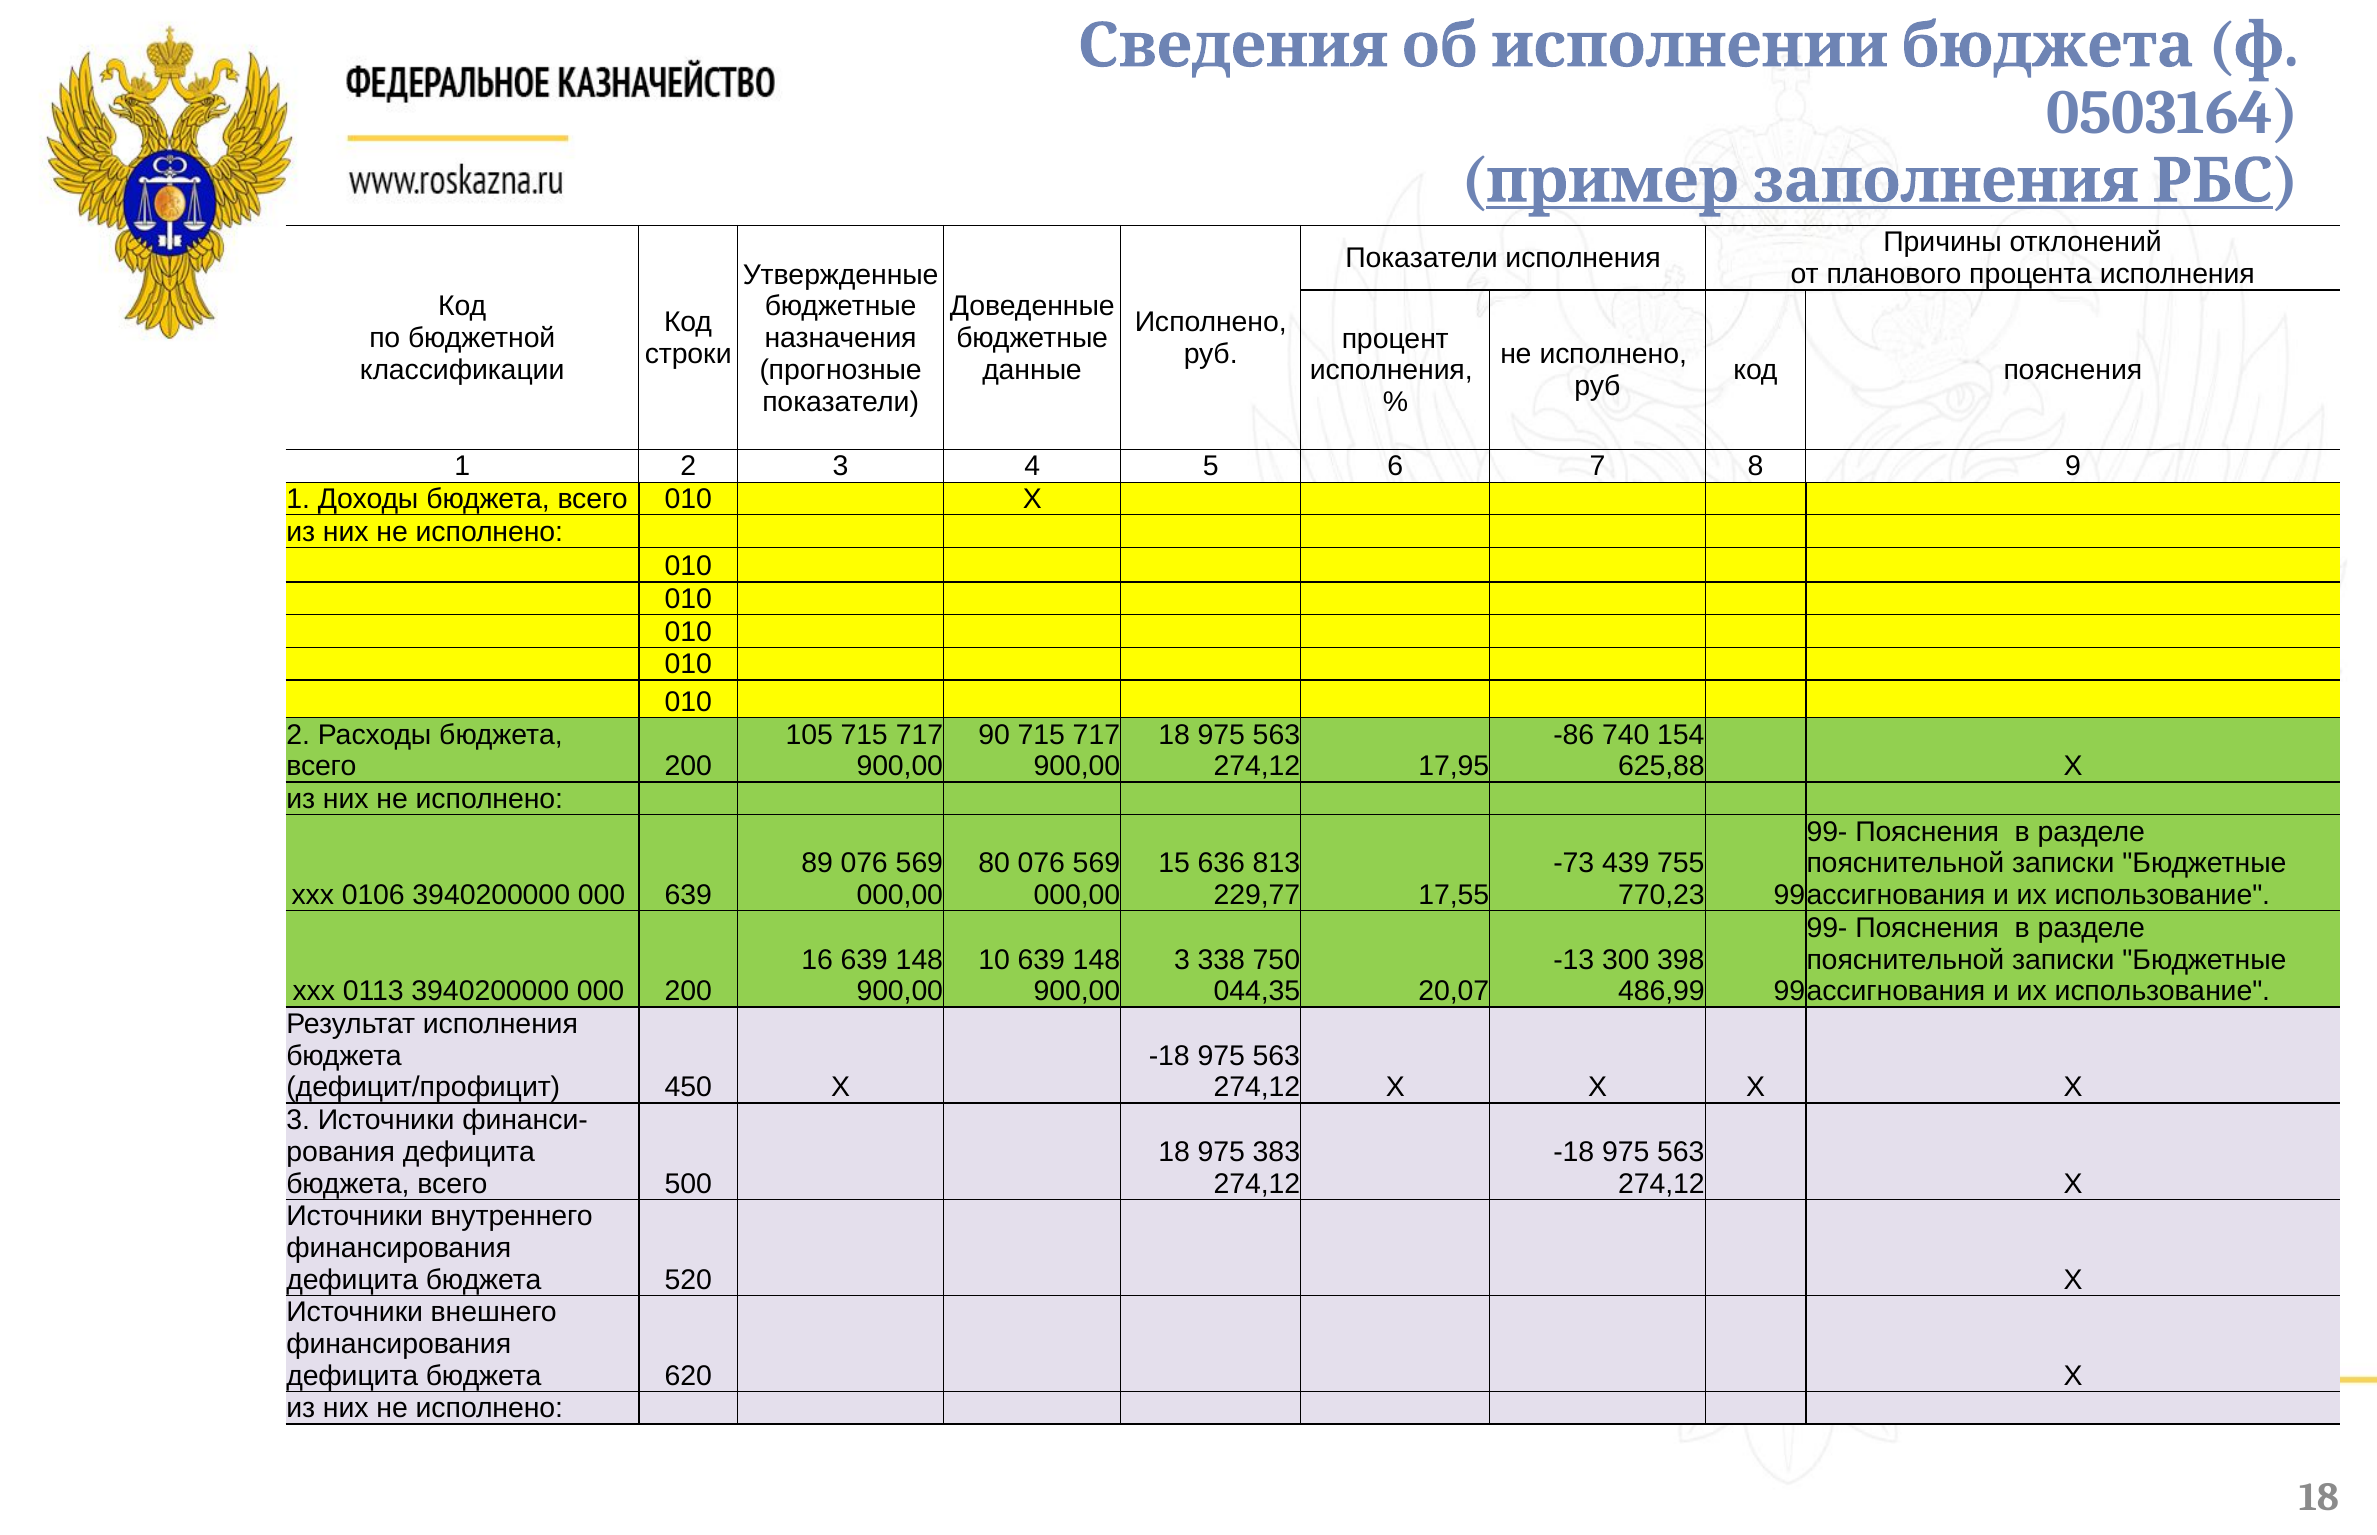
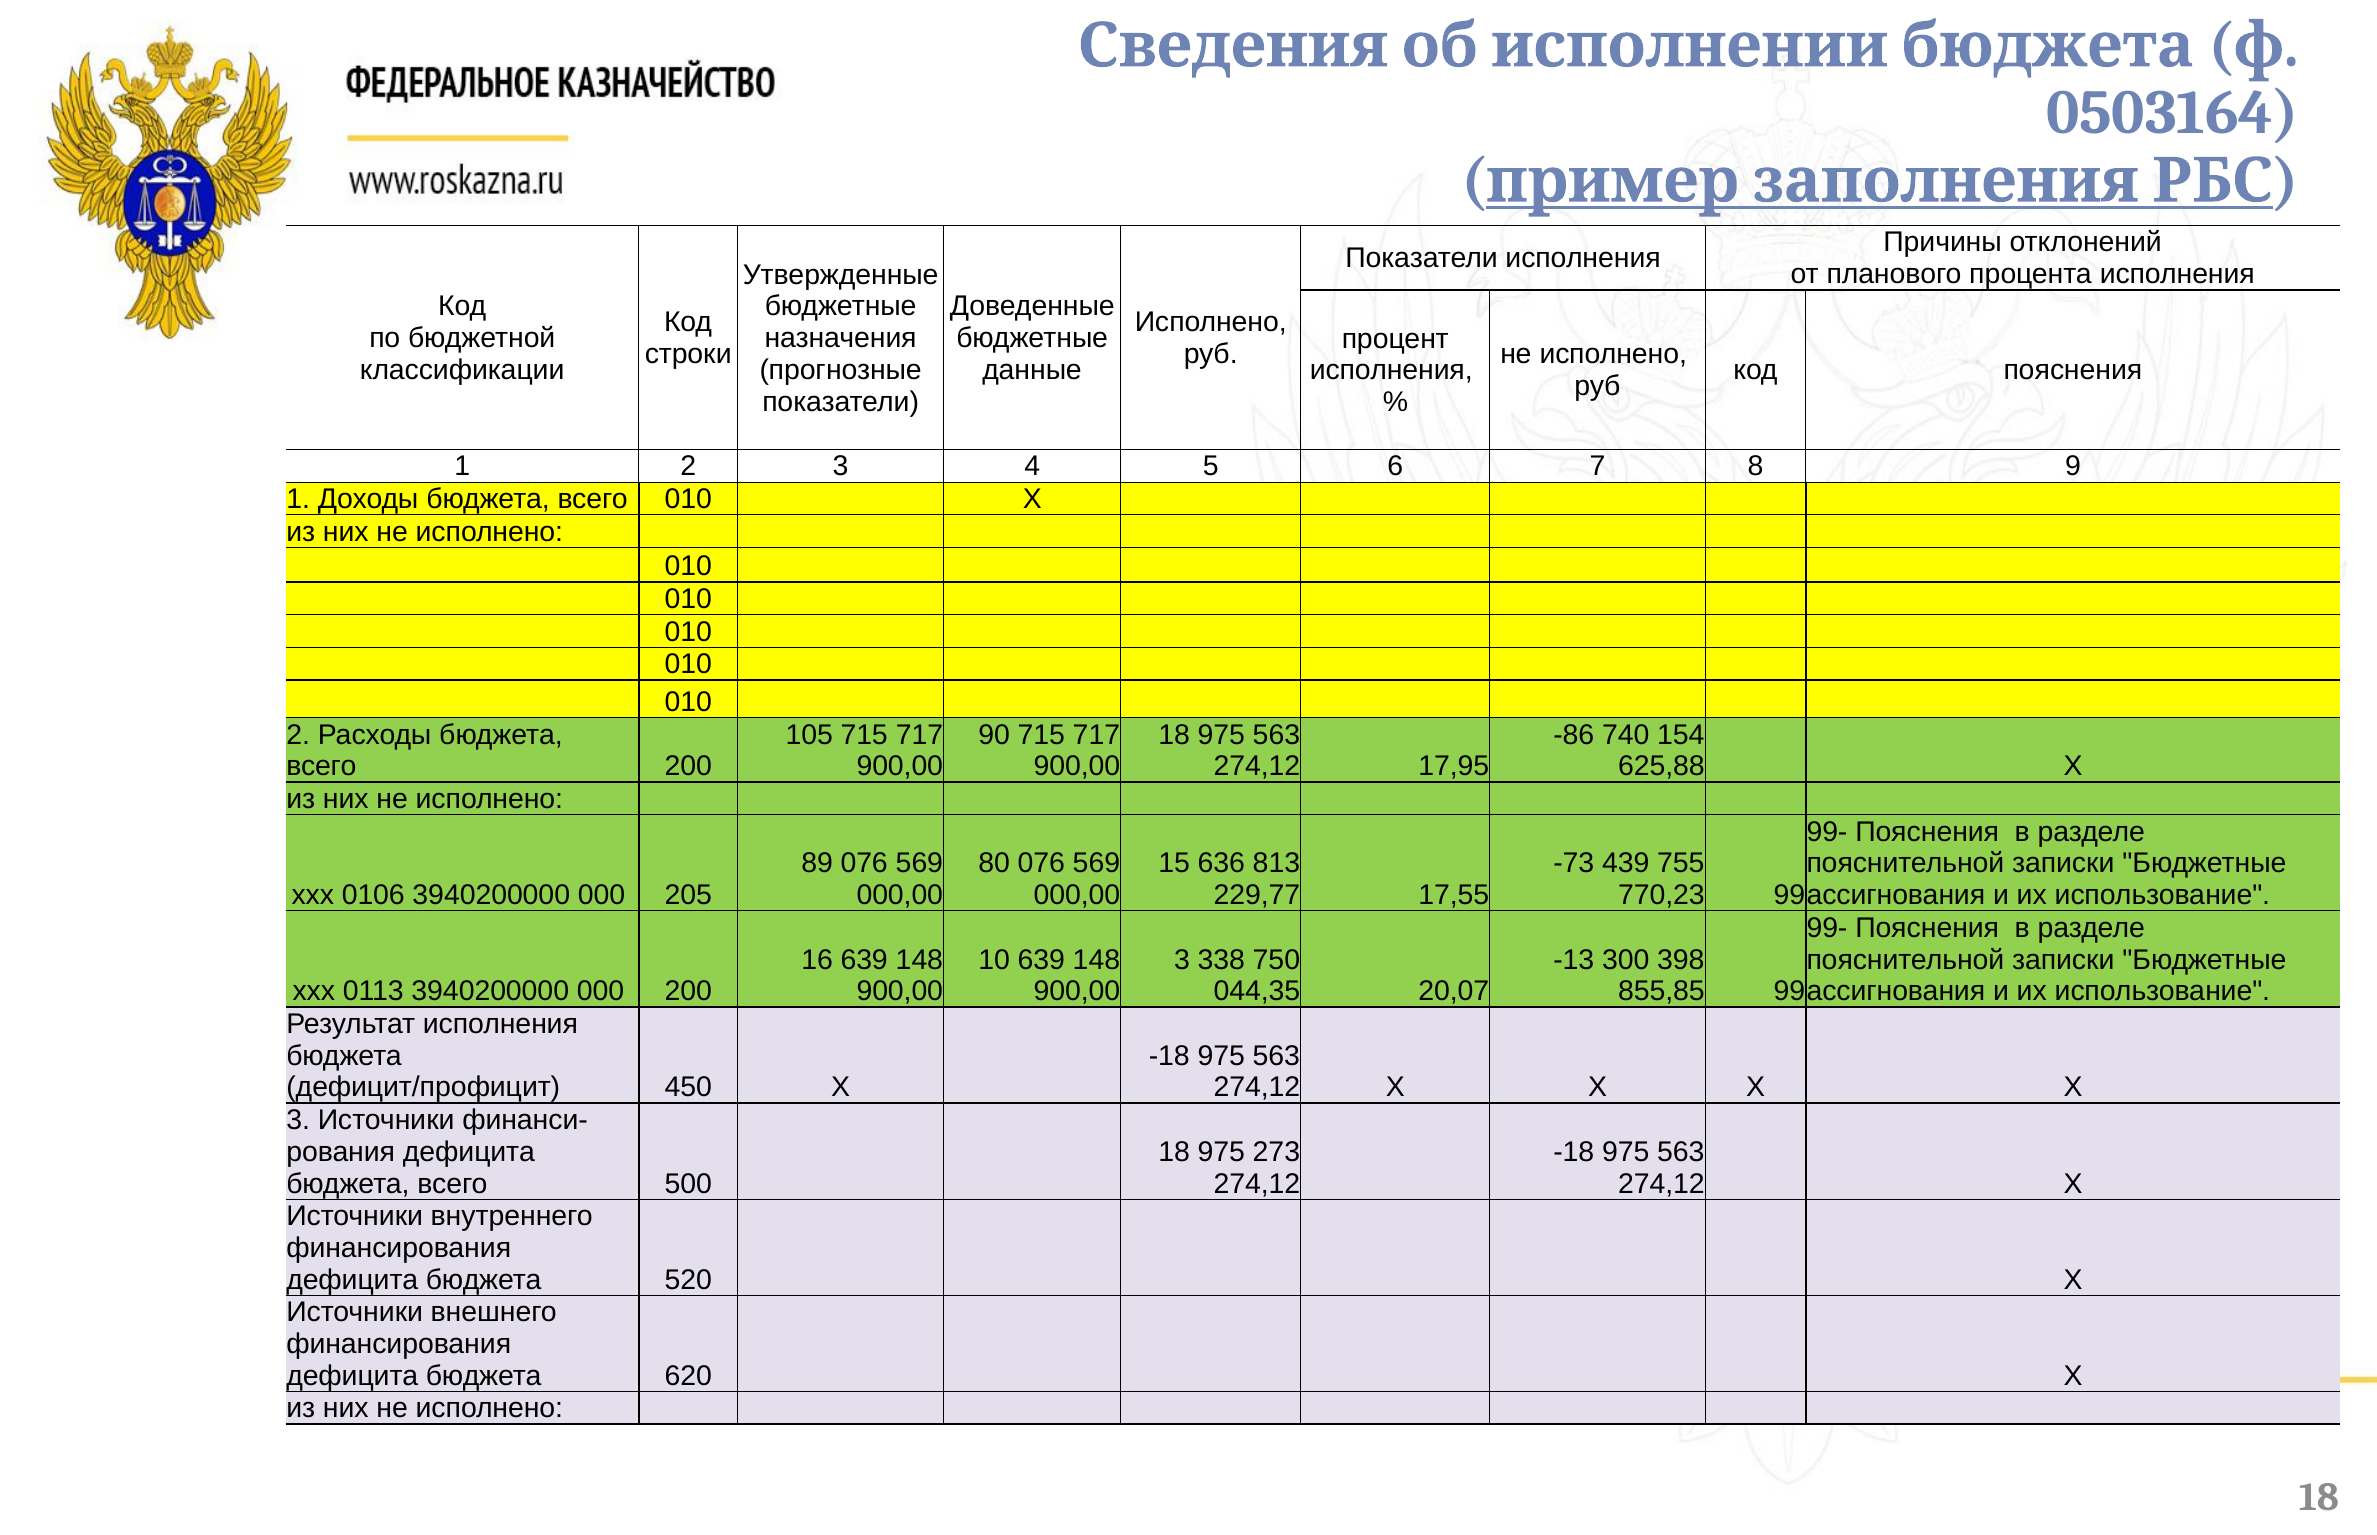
000 639: 639 -> 205
486,99: 486,99 -> 855,85
383: 383 -> 273
